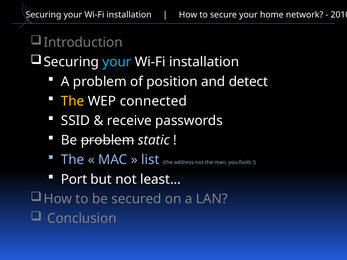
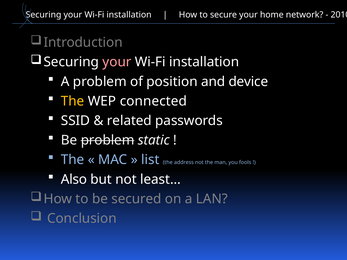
your at (117, 62) colour: light blue -> pink
detect: detect -> device
receive: receive -> related
Port: Port -> Also
